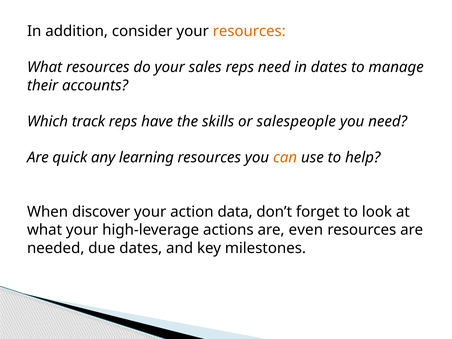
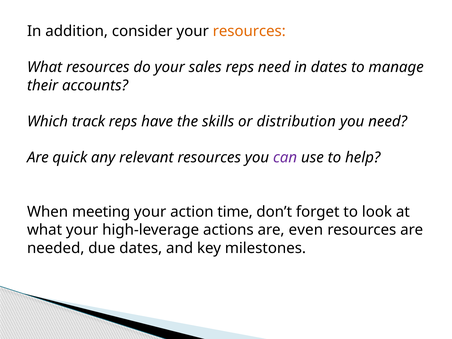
salespeople: salespeople -> distribution
learning: learning -> relevant
can colour: orange -> purple
discover: discover -> meeting
data: data -> time
